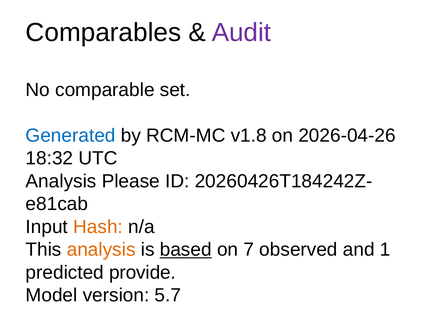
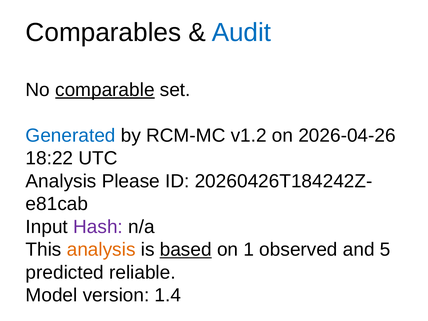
Audit colour: purple -> blue
comparable underline: none -> present
v1.8: v1.8 -> v1.2
18:32: 18:32 -> 18:22
Hash colour: orange -> purple
7: 7 -> 1
1: 1 -> 5
provide: provide -> reliable
5.7: 5.7 -> 1.4
